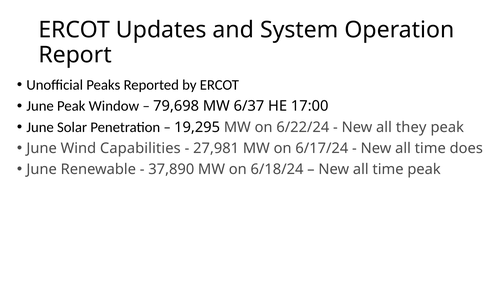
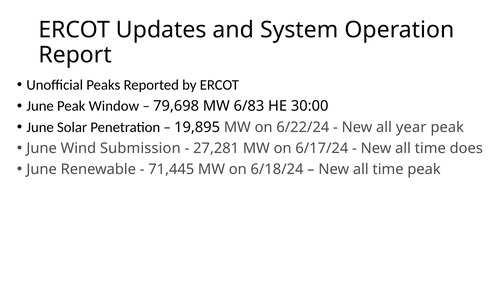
6/37: 6/37 -> 6/83
17:00: 17:00 -> 30:00
19,295: 19,295 -> 19,895
they: they -> year
Capabilities: Capabilities -> Submission
27,981: 27,981 -> 27,281
37,890: 37,890 -> 71,445
